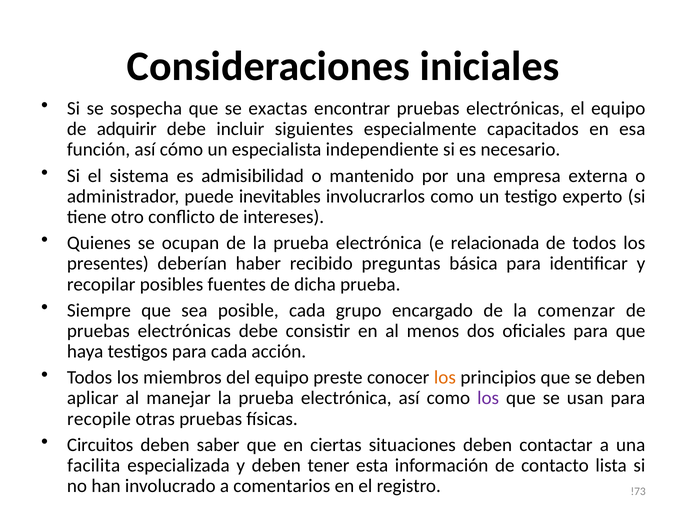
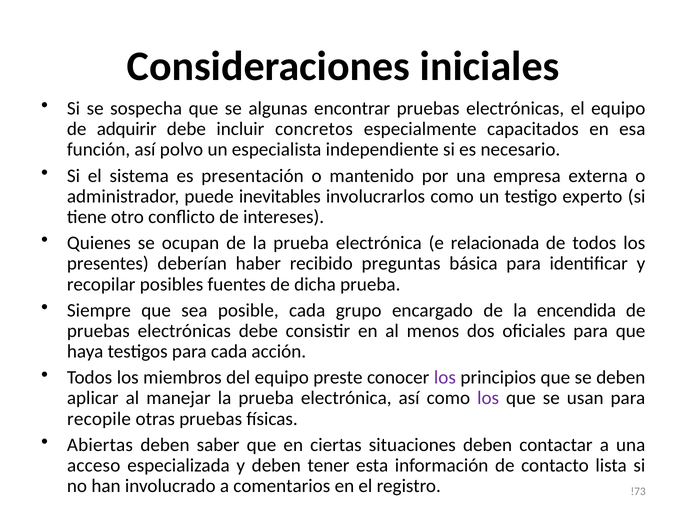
exactas: exactas -> algunas
siguientes: siguientes -> concretos
cómo: cómo -> polvo
admisibilidad: admisibilidad -> presentación
comenzar: comenzar -> encendida
los at (445, 378) colour: orange -> purple
Circuitos: Circuitos -> Abiertas
facilita: facilita -> acceso
